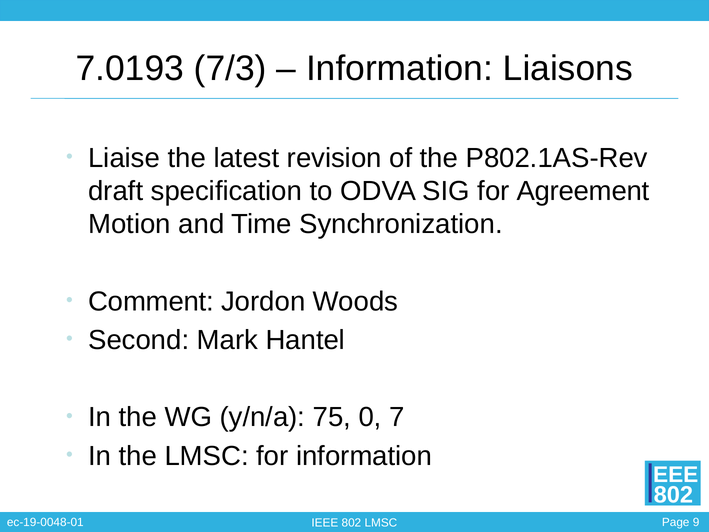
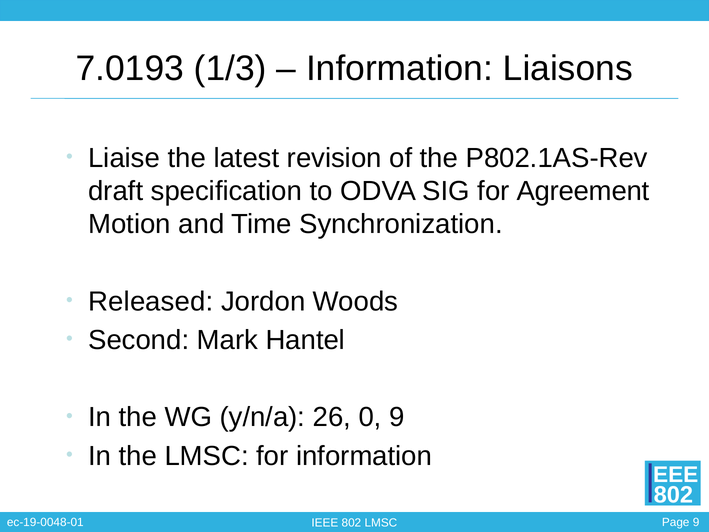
7/3: 7/3 -> 1/3
Comment: Comment -> Released
75: 75 -> 26
0 7: 7 -> 9
